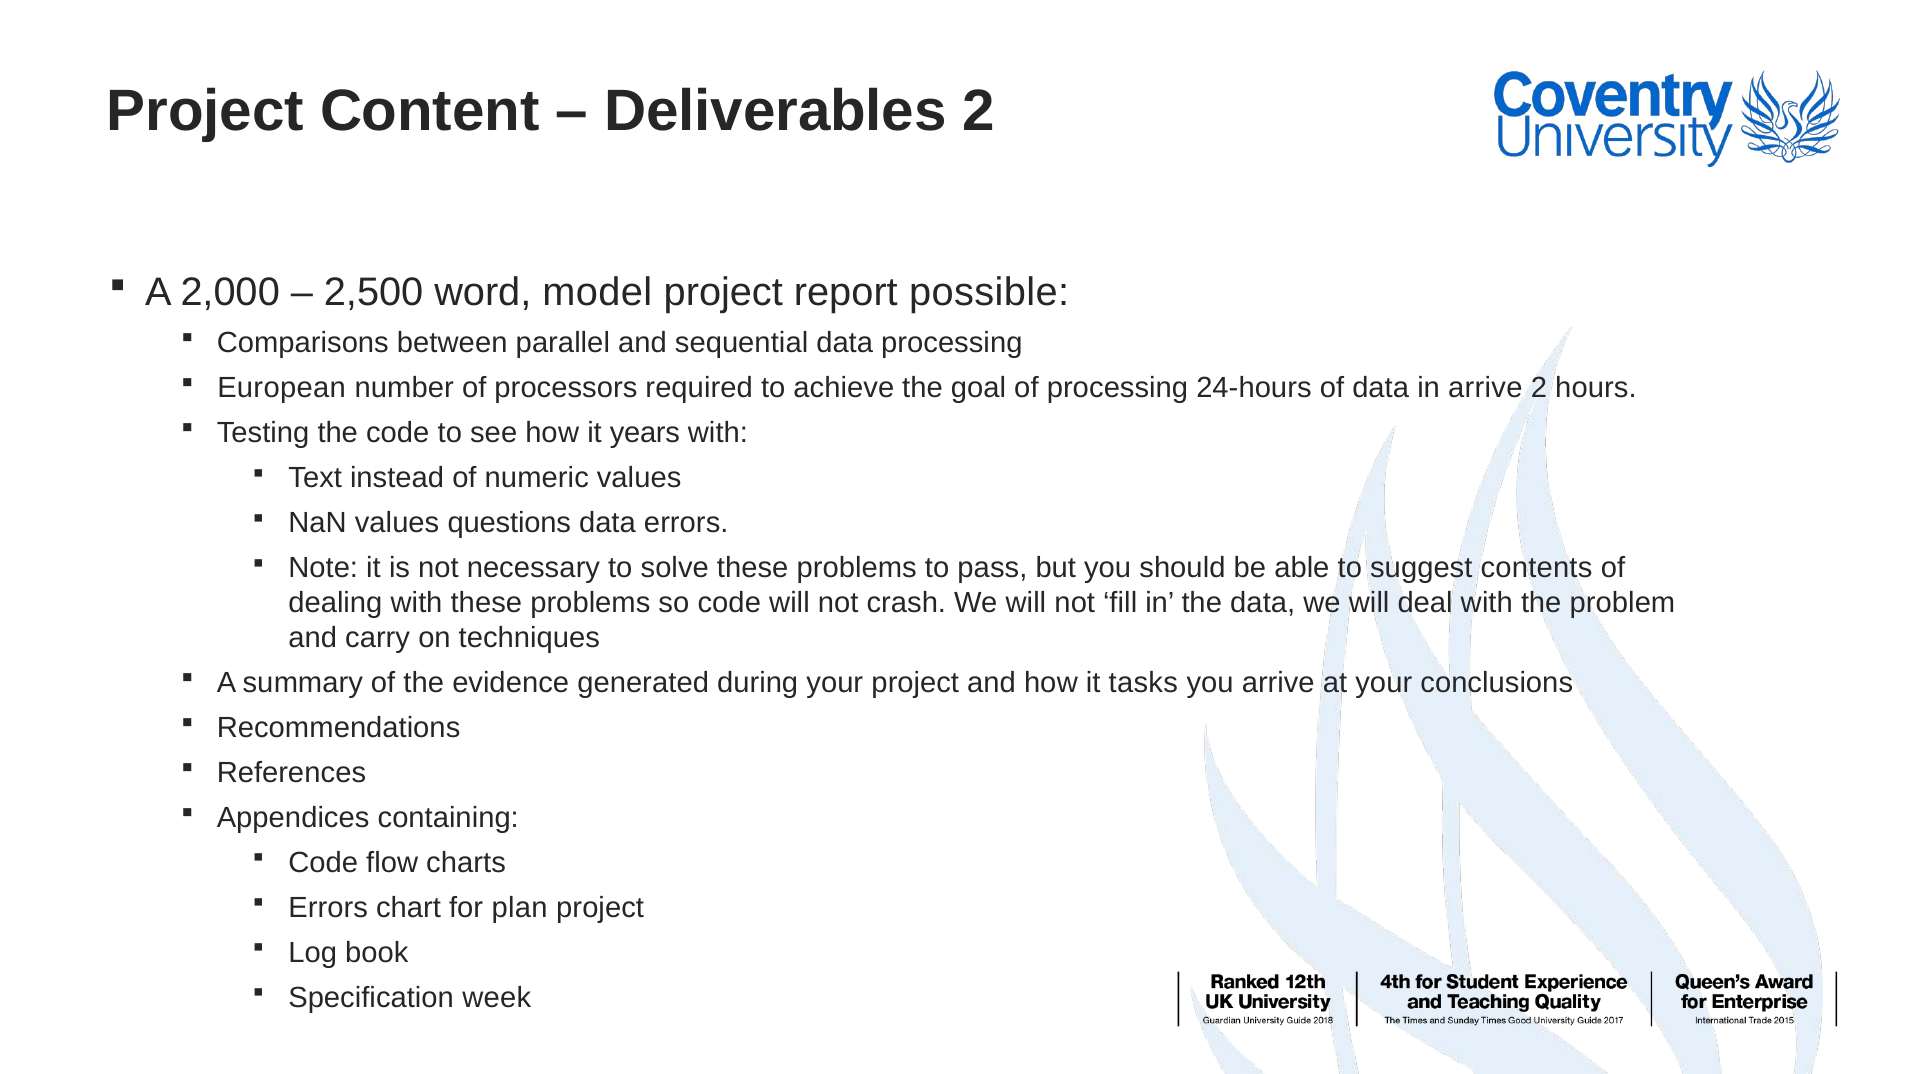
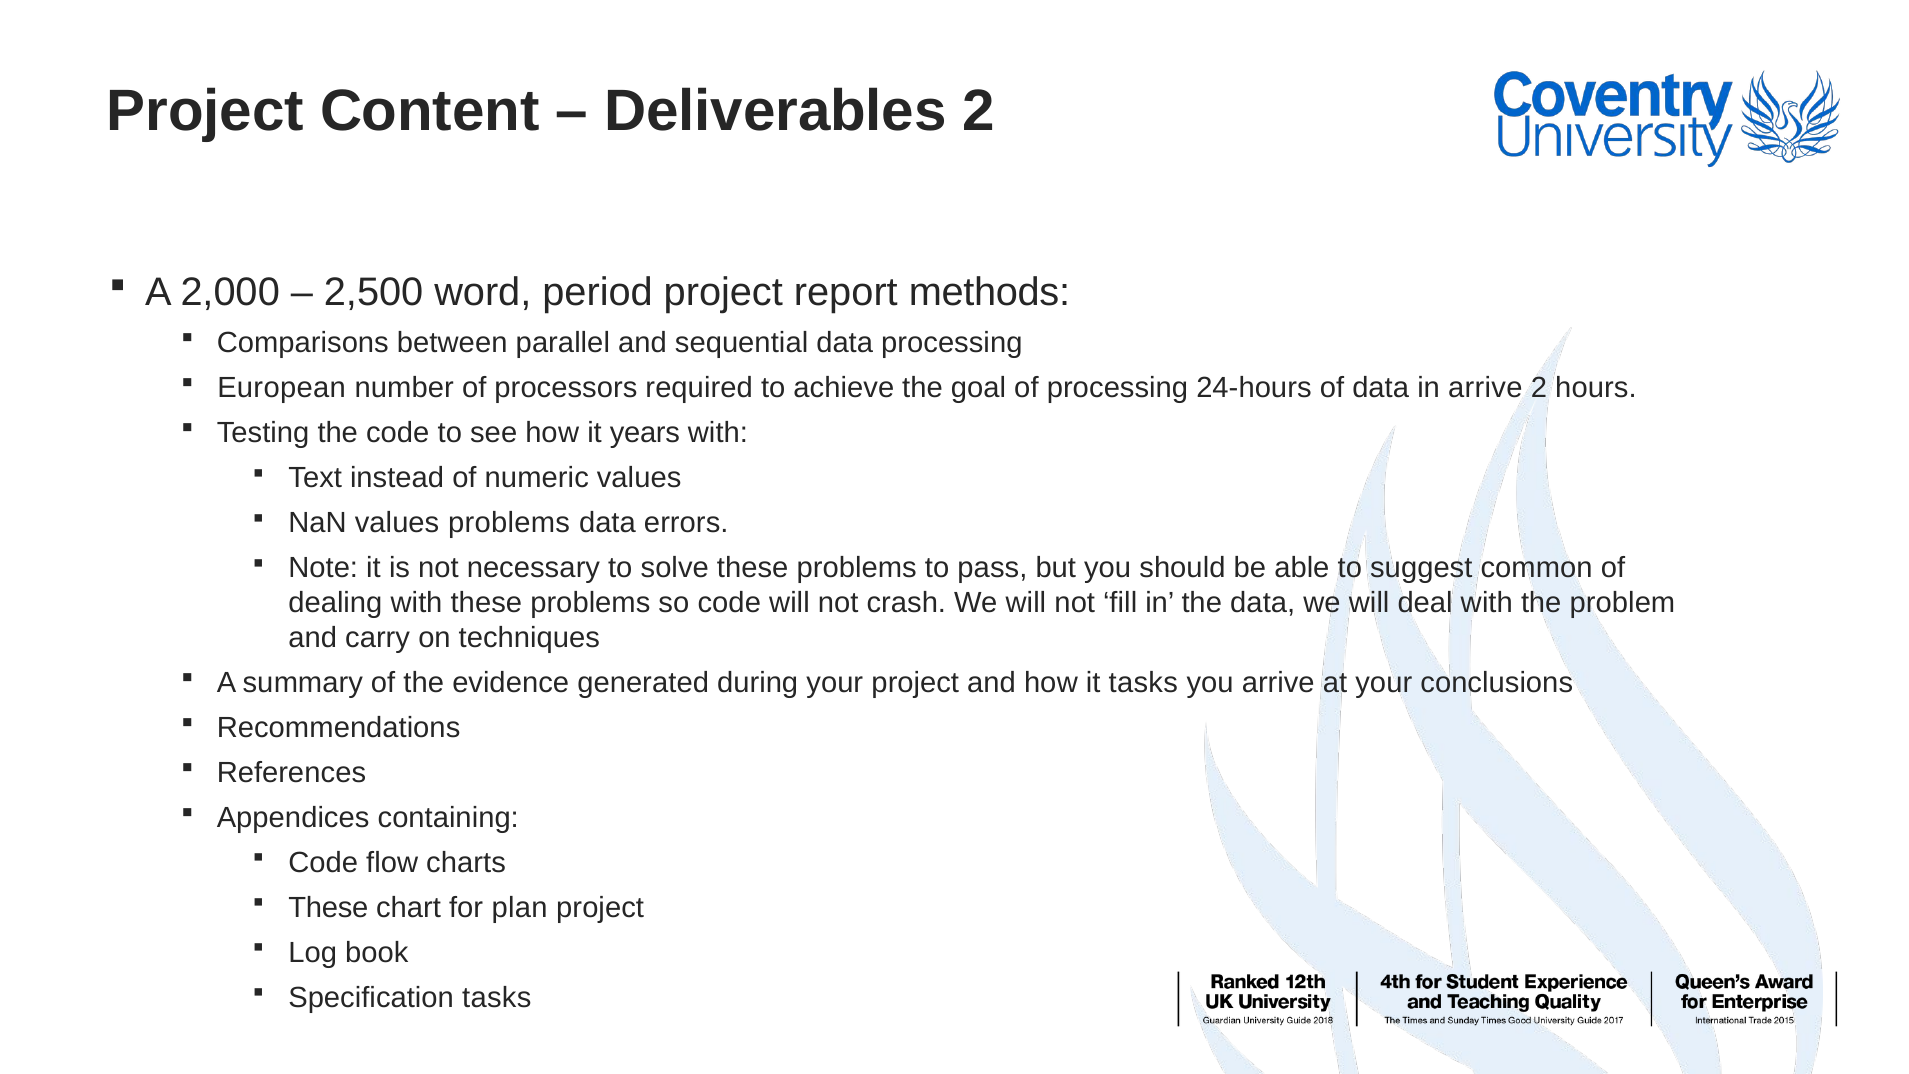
model: model -> period
possible: possible -> methods
values questions: questions -> problems
contents: contents -> common
Errors at (328, 908): Errors -> These
Specification week: week -> tasks
